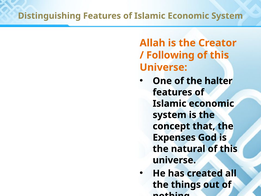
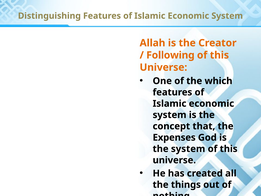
halter: halter -> which
the natural: natural -> system
